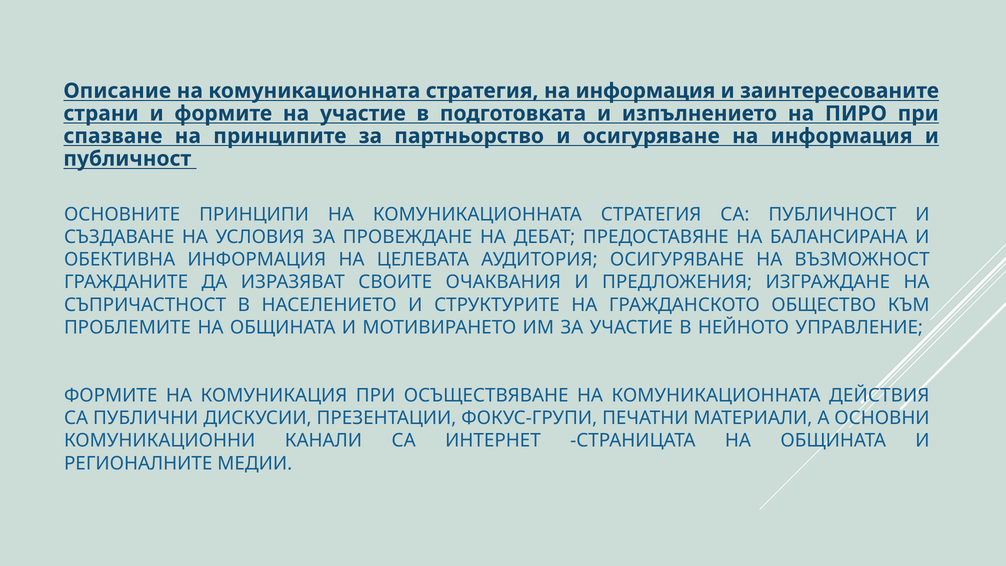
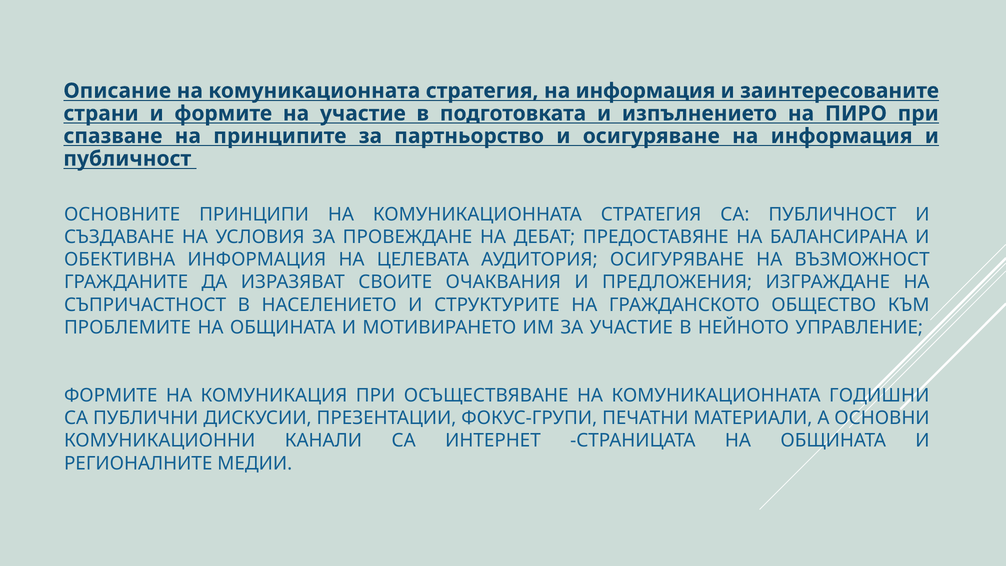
ДЕЙСТВИЯ: ДЕЙСТВИЯ -> ГОДИШНИ
